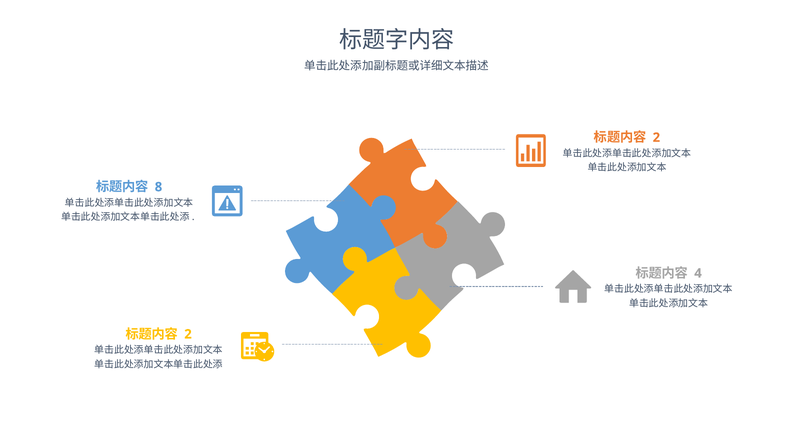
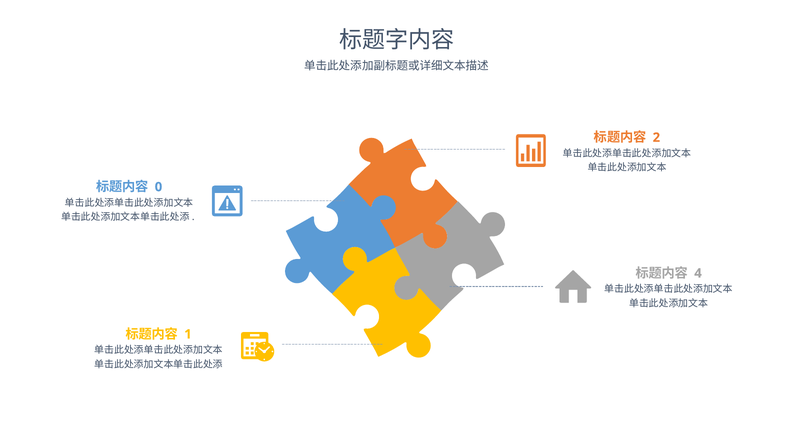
8: 8 -> 0
2 at (188, 334): 2 -> 1
